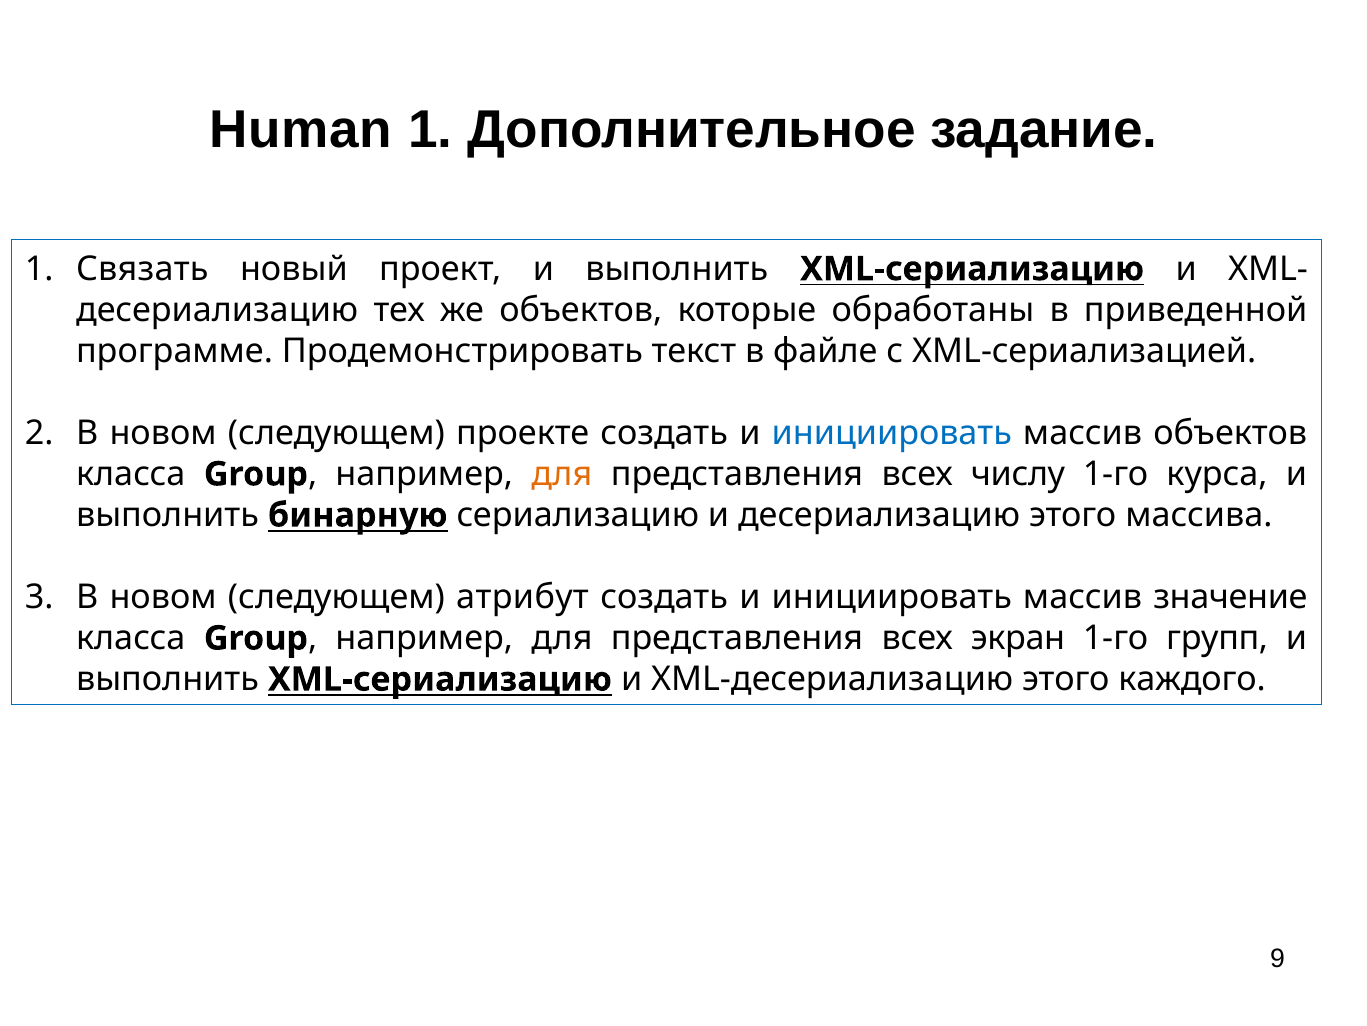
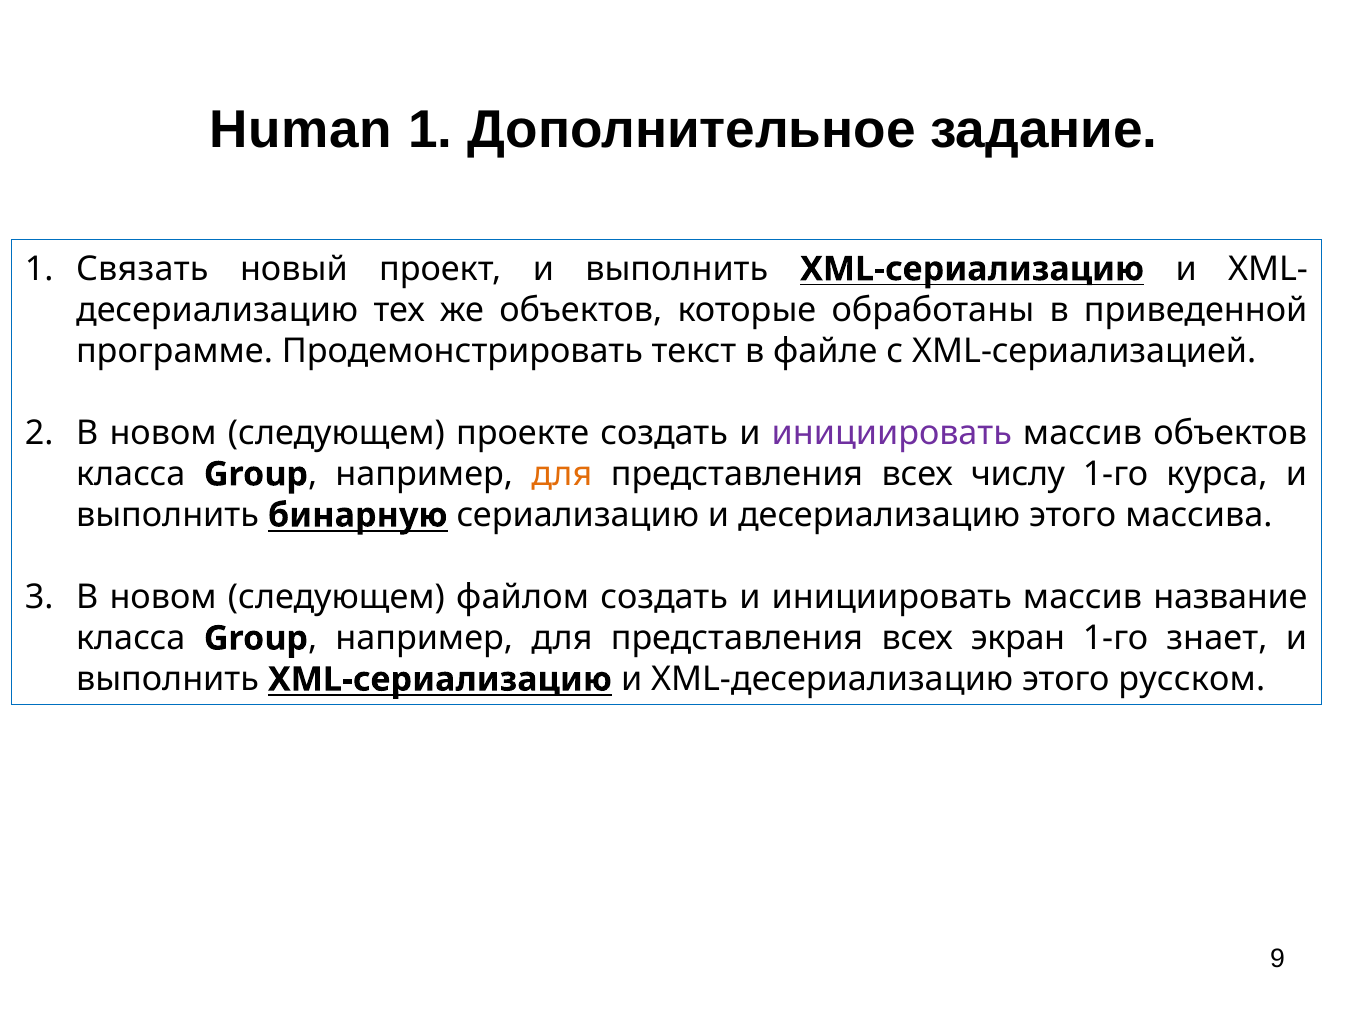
инициировать at (892, 433) colour: blue -> purple
атрибут: атрибут -> файлом
значение: значение -> название
групп: групп -> знает
каждого: каждого -> русском
